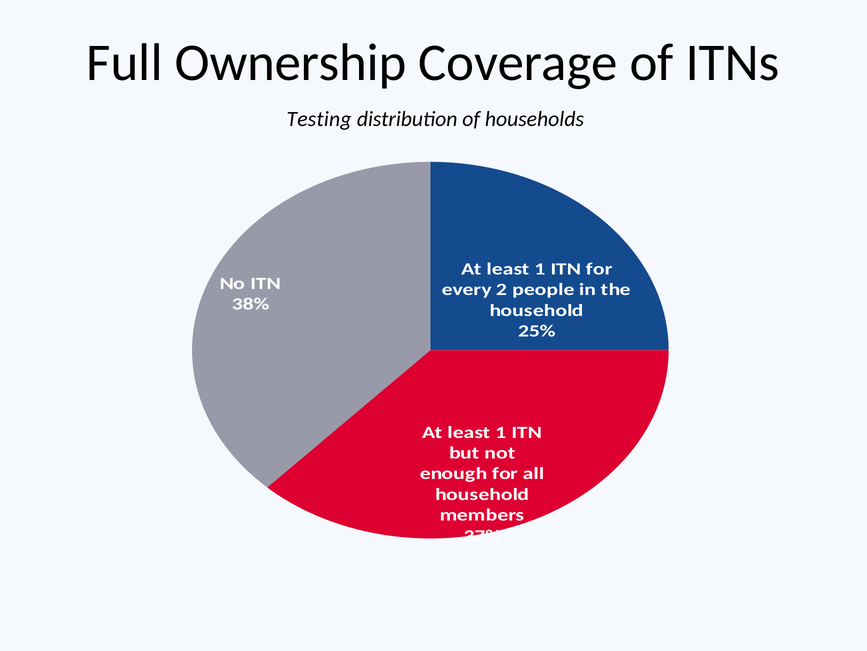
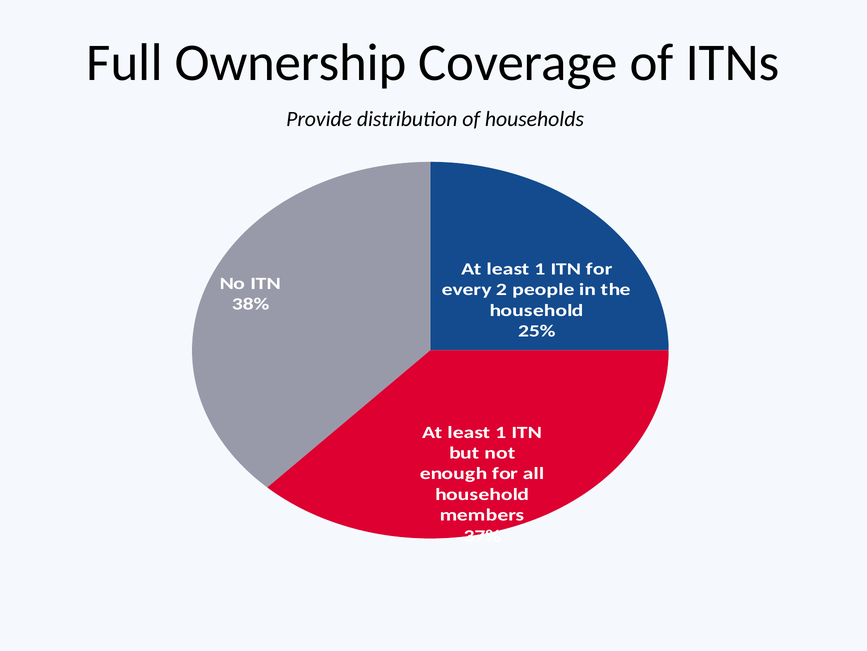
Testing: Testing -> Provide
